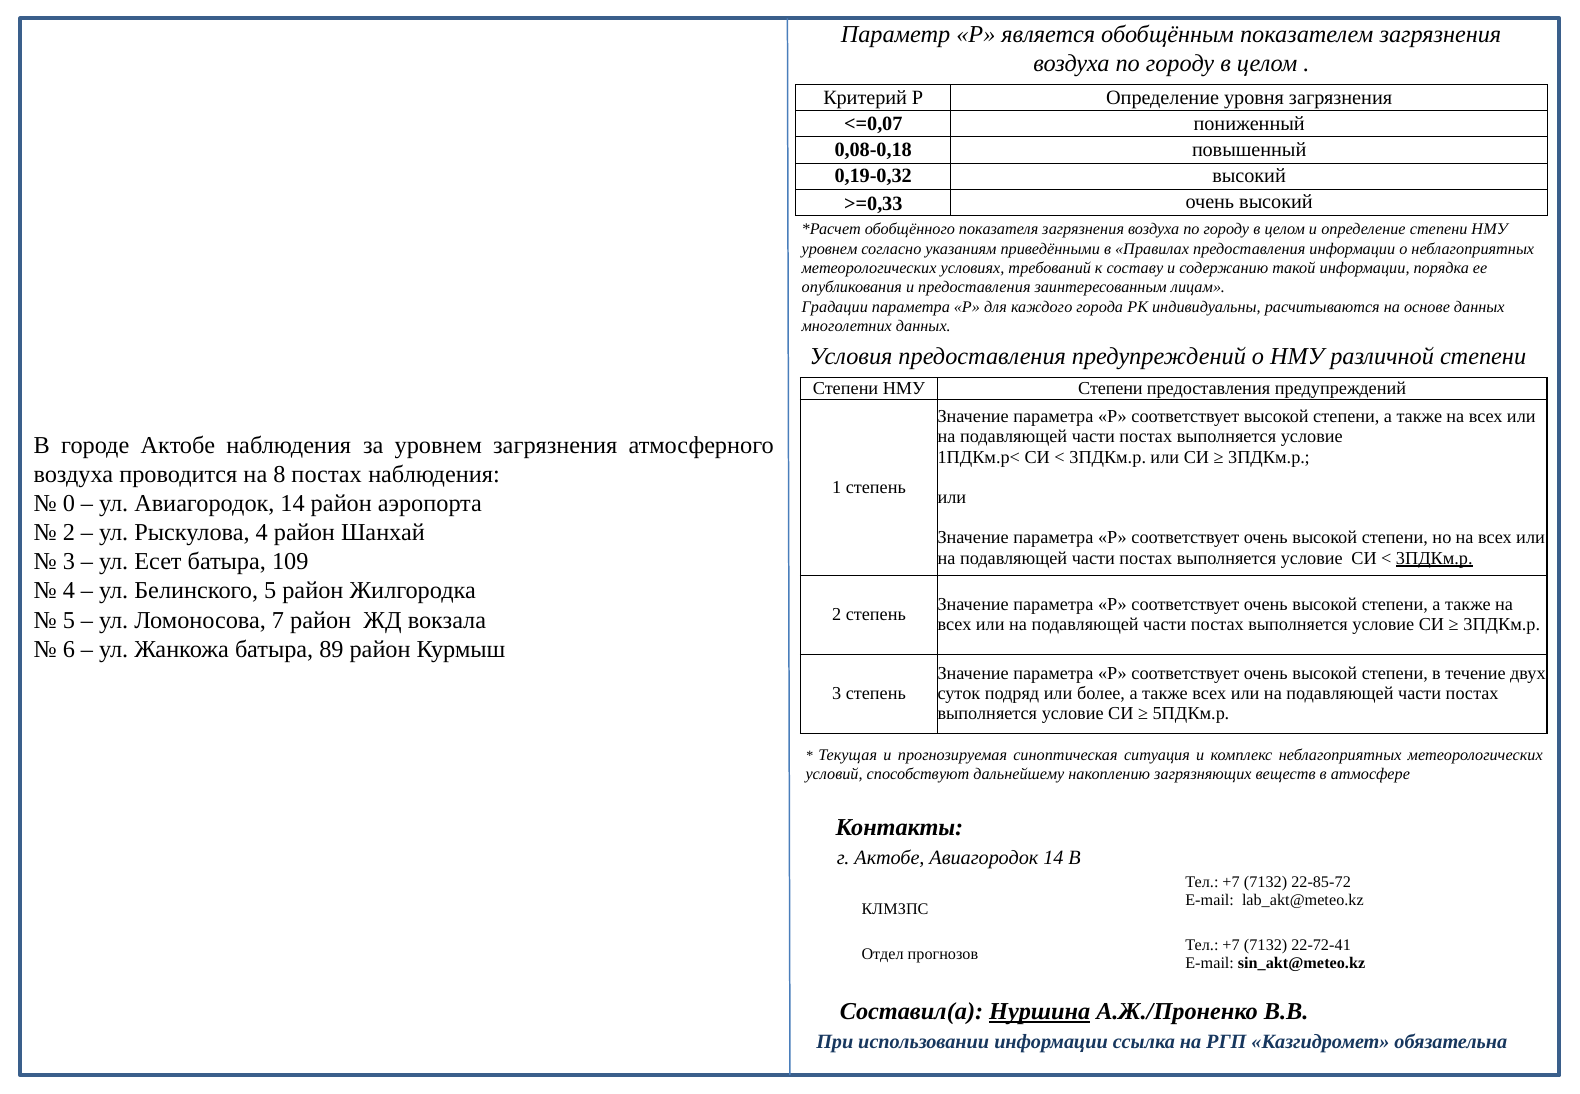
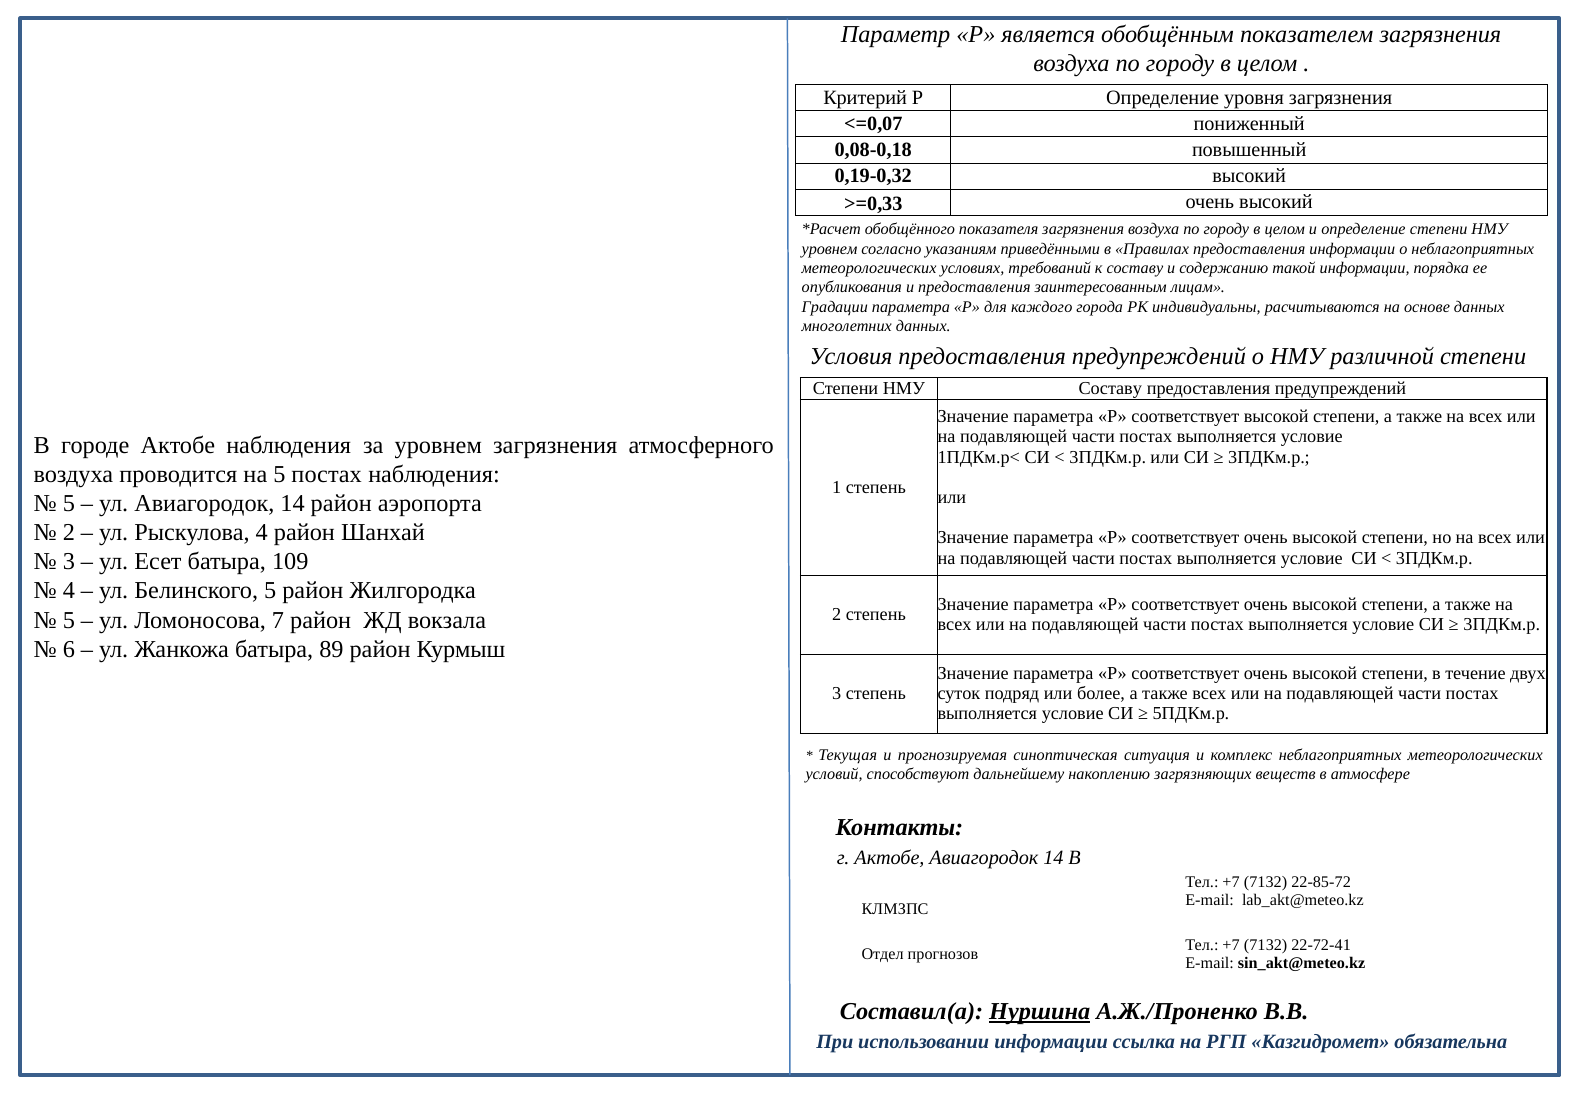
НМУ Степени: Степени -> Составу
на 8: 8 -> 5
0 at (69, 503): 0 -> 5
3ПДКм.р at (1434, 558) underline: present -> none
